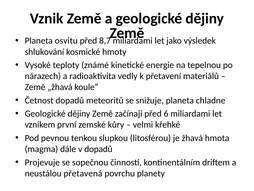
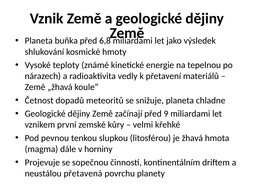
osvitu: osvitu -> buňka
8,7: 8,7 -> 6,8
6: 6 -> 9
v dopadů: dopadů -> horniny
